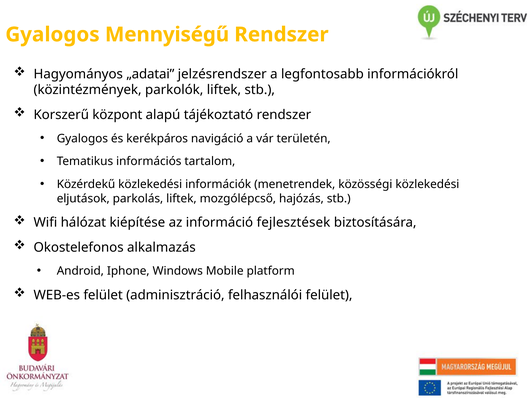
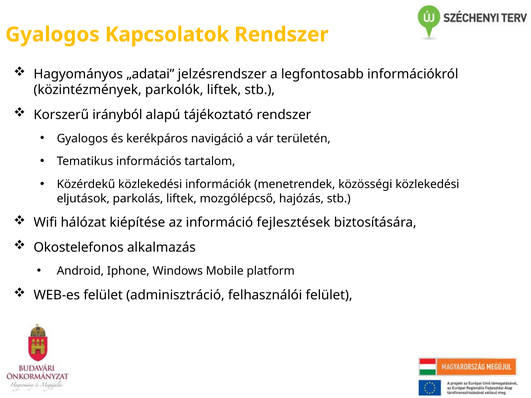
Mennyiségű: Mennyiségű -> Kapcsolatok
központ: központ -> irányból
